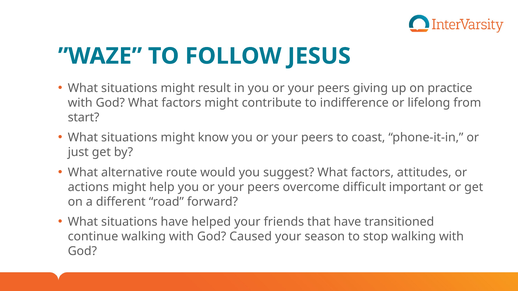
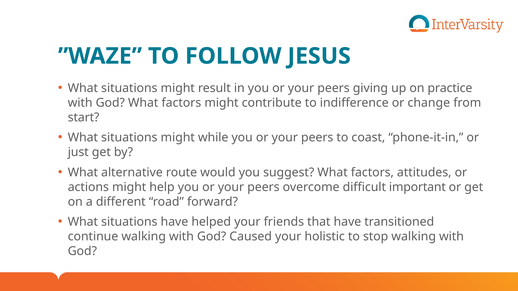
lifelong: lifelong -> change
know: know -> while
season: season -> holistic
